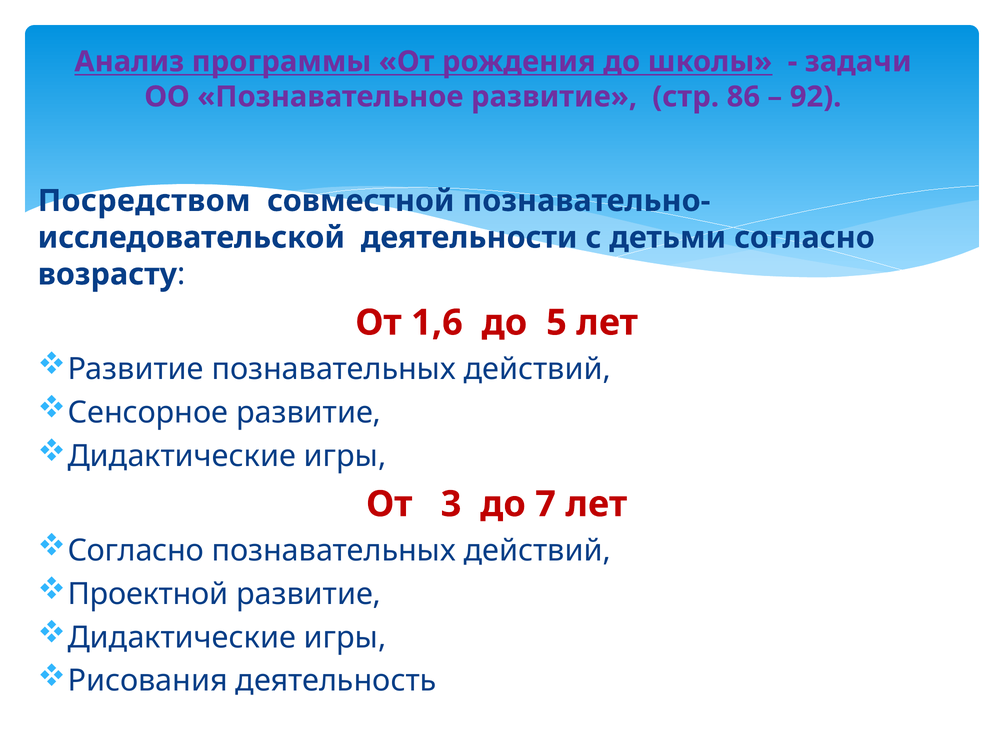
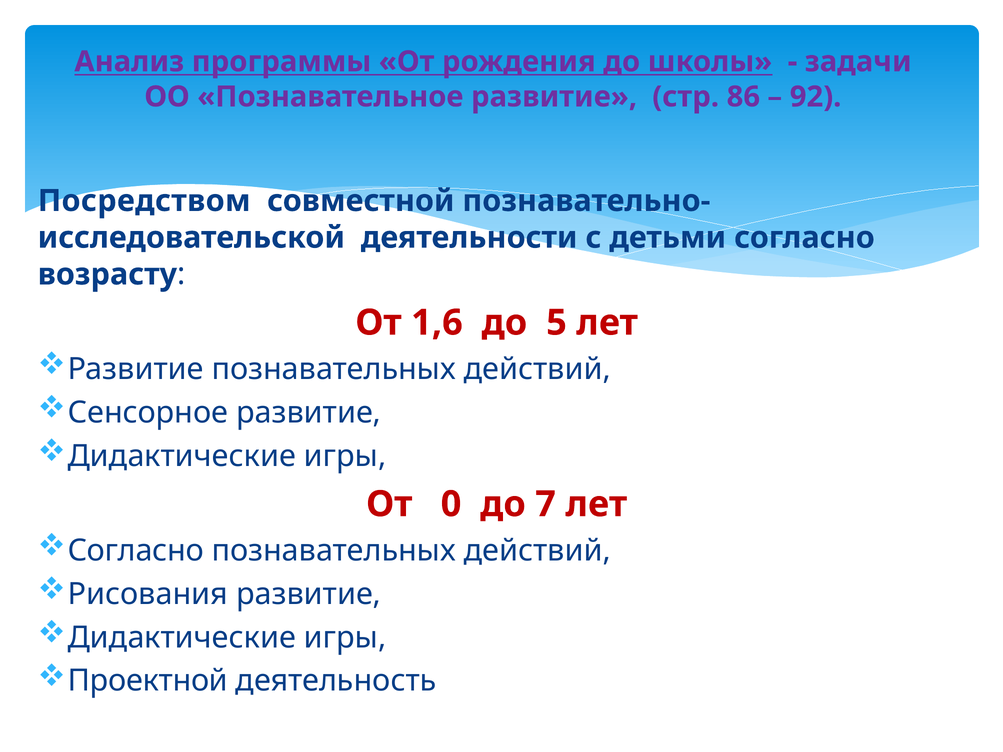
3: 3 -> 0
Проектной: Проектной -> Рисования
Рисования: Рисования -> Проектной
